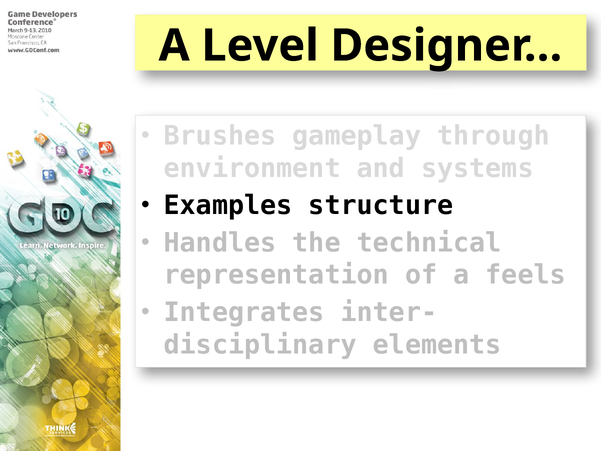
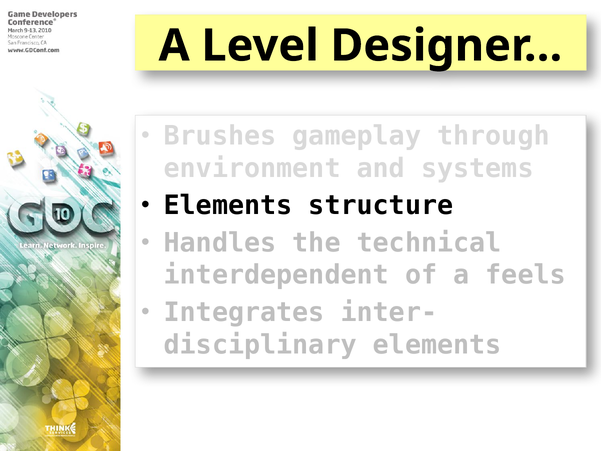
Examples at (228, 206): Examples -> Elements
representation: representation -> interdependent
